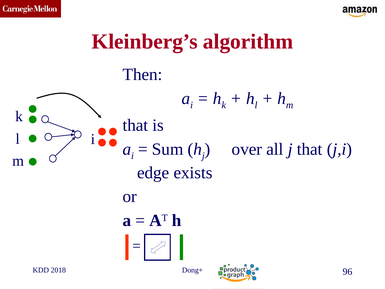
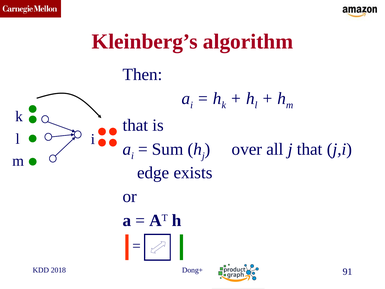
96: 96 -> 91
